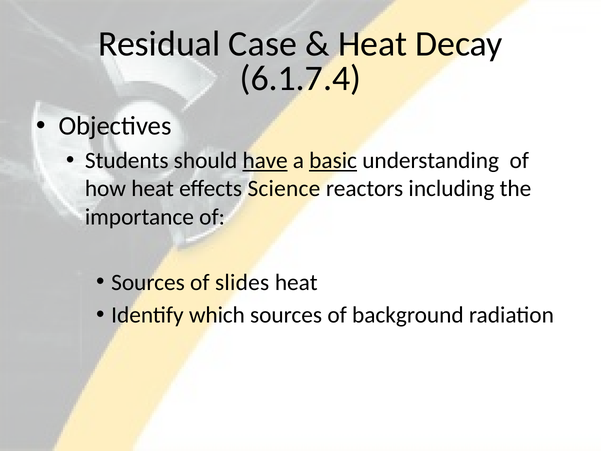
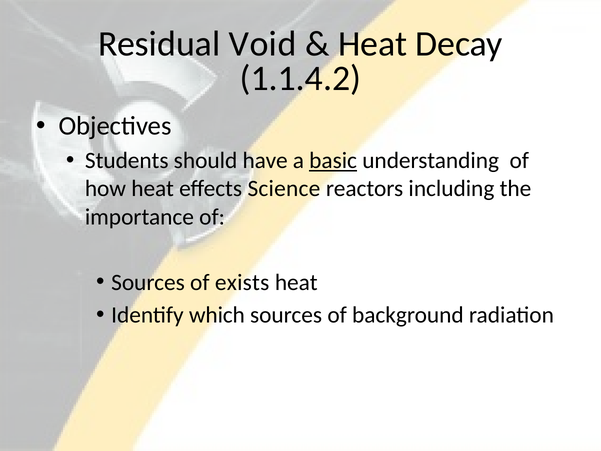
Case: Case -> Void
6.1.7.4: 6.1.7.4 -> 1.1.4.2
have underline: present -> none
slides: slides -> exists
